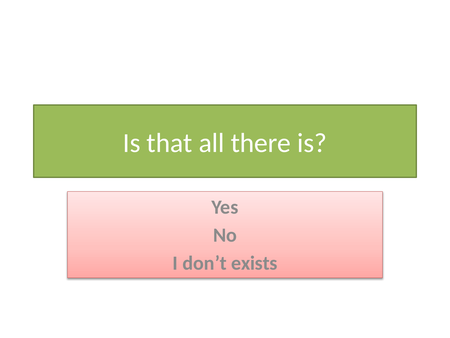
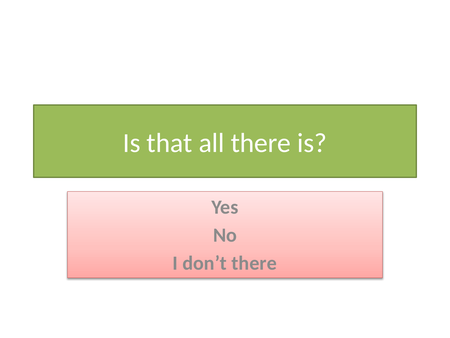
don’t exists: exists -> there
